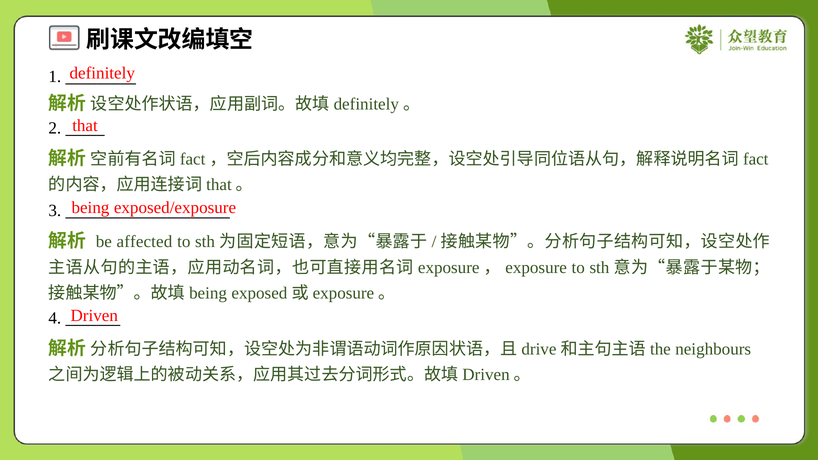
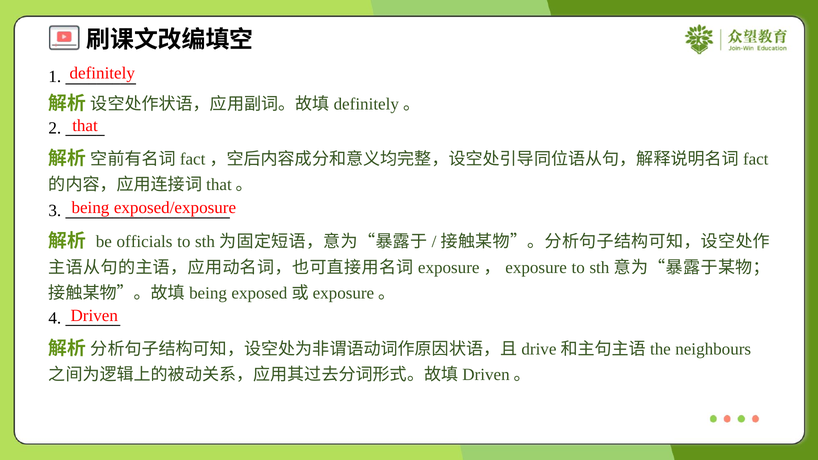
affected: affected -> officials
